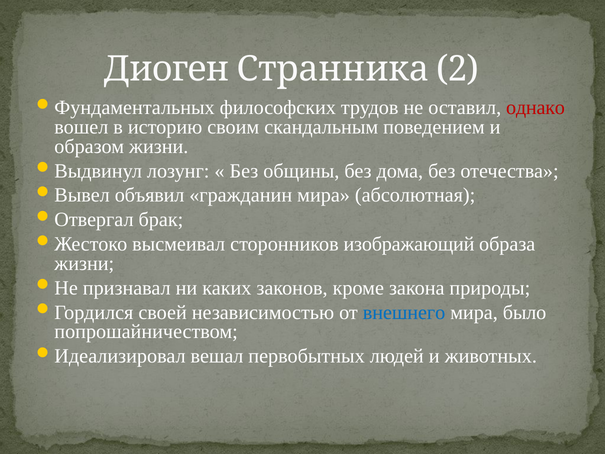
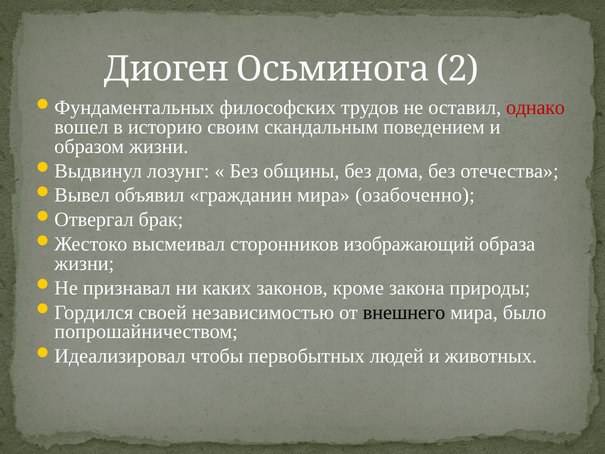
Странника: Странника -> Осьминога
абсолютная: абсолютная -> озабоченно
внешнего colour: blue -> black
вешал: вешал -> чтобы
